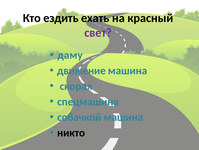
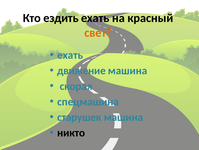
свет colour: purple -> orange
даму at (70, 55): даму -> ехать
собачкой: собачкой -> старушек
